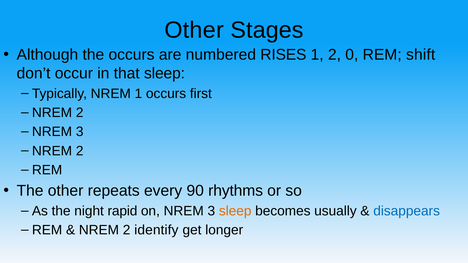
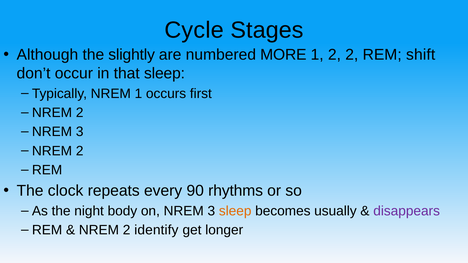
Other at (194, 30): Other -> Cycle
the occurs: occurs -> slightly
RISES: RISES -> MORE
2 0: 0 -> 2
The other: other -> clock
rapid: rapid -> body
disappears colour: blue -> purple
